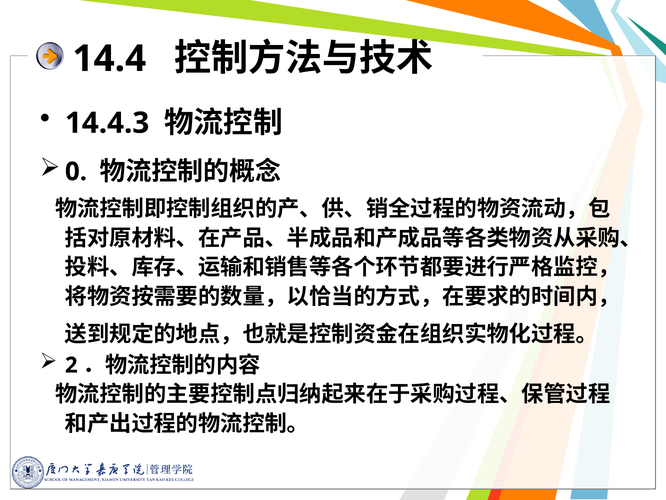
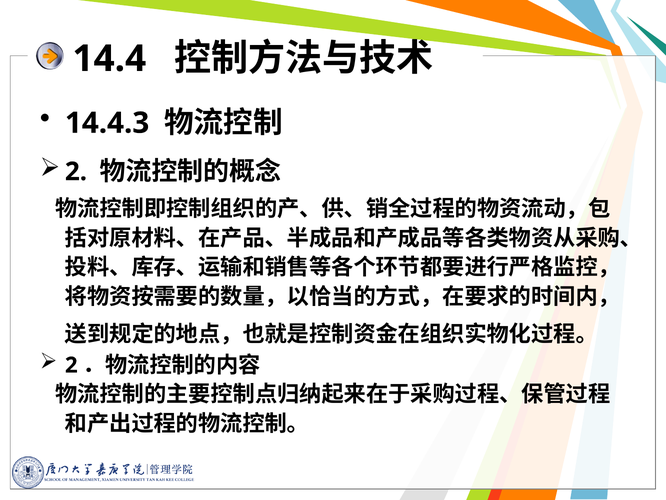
0 at (76, 171): 0 -> 2
